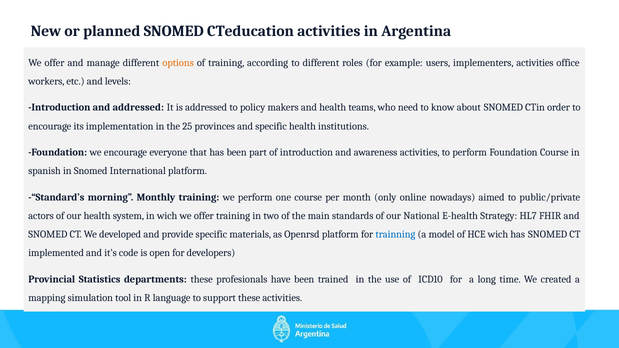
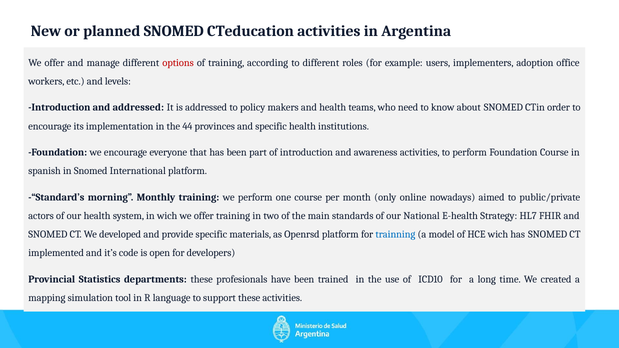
options colour: orange -> red
implementers activities: activities -> adoption
25: 25 -> 44
